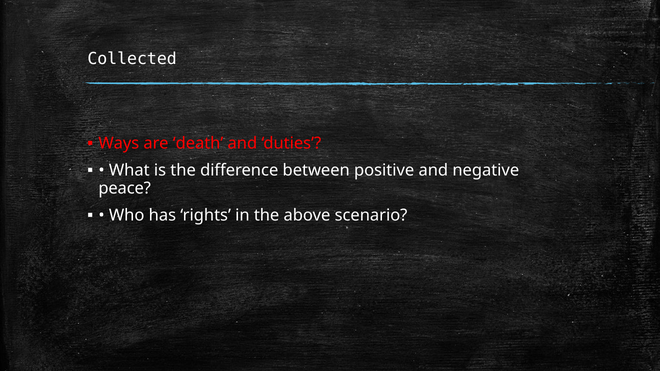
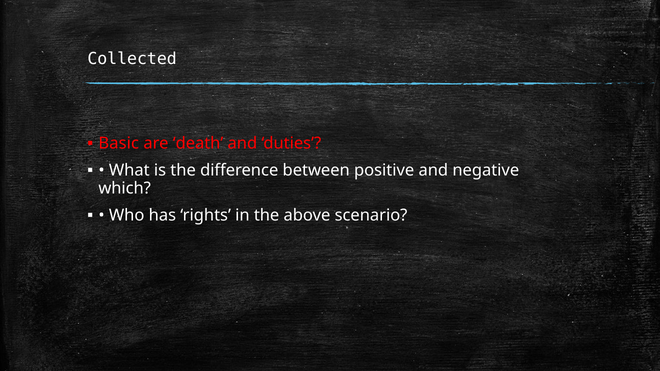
Ways: Ways -> Basic
peace: peace -> which
